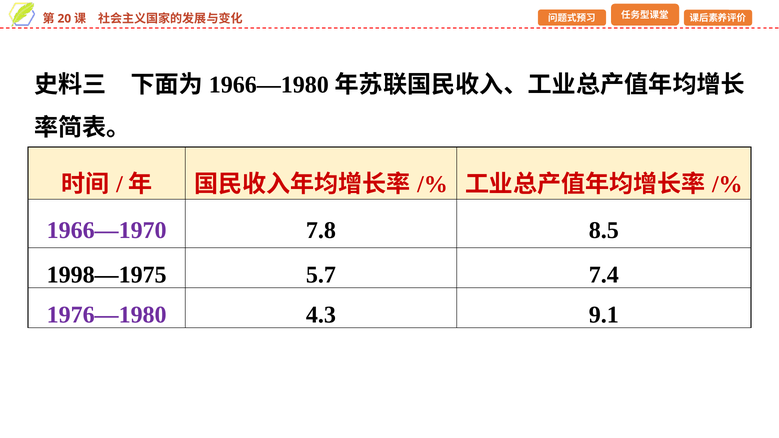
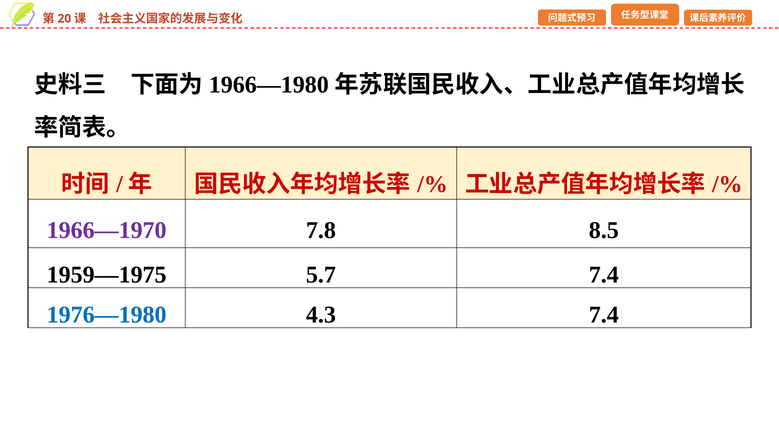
1998—1975: 1998—1975 -> 1959—1975
1976—1980 colour: purple -> blue
4.3 9.1: 9.1 -> 7.4
